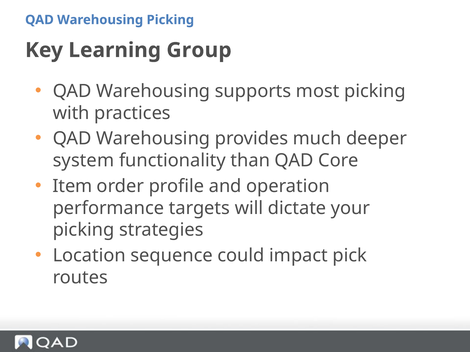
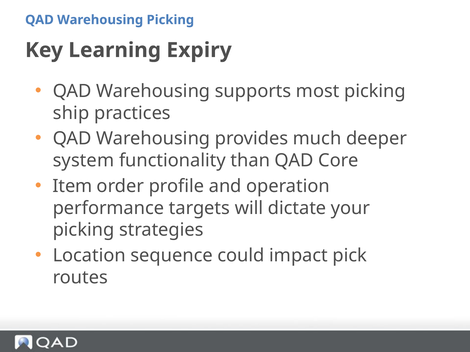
Group: Group -> Expiry
with: with -> ship
